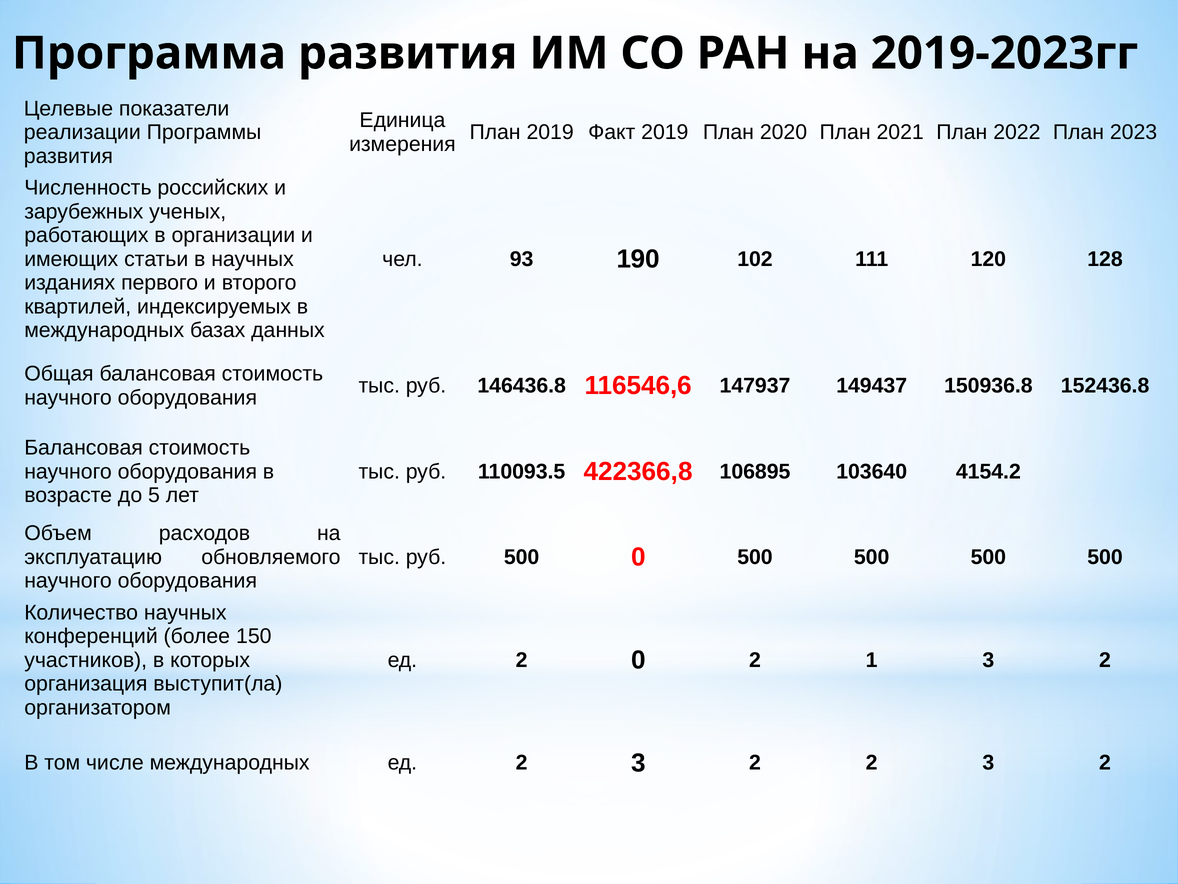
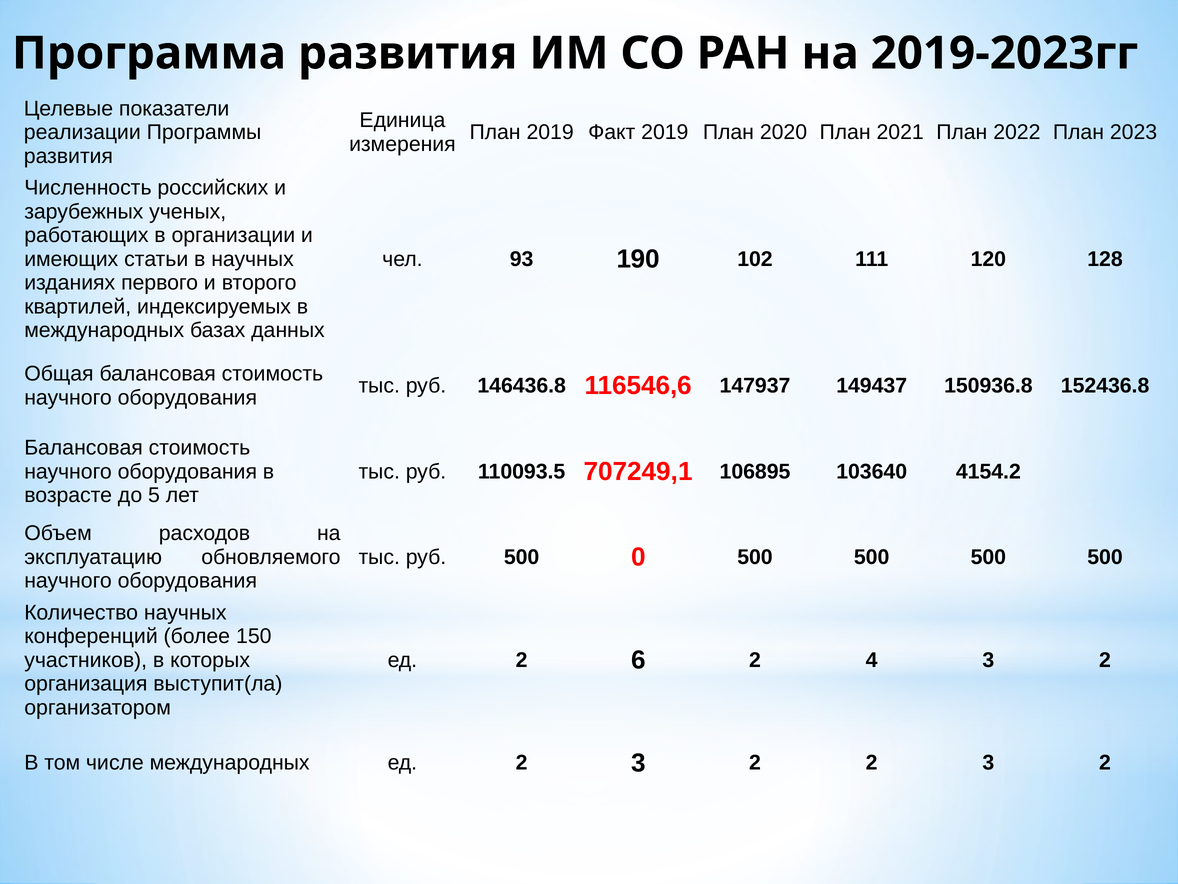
422366,8: 422366,8 -> 707249,1
2 0: 0 -> 6
1: 1 -> 4
